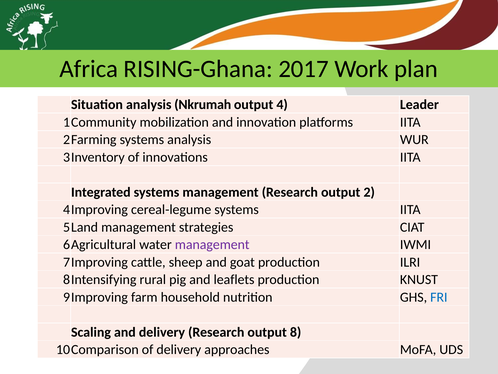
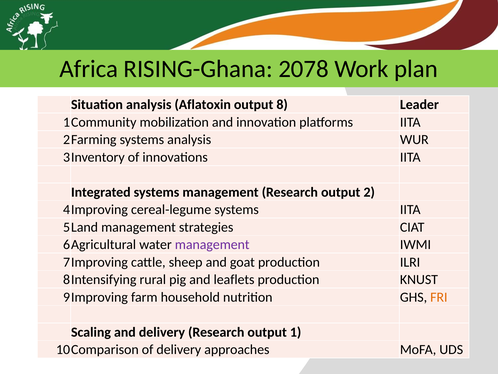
2017: 2017 -> 2078
Nkrumah: Nkrumah -> Aflatoxin
4: 4 -> 8
FRI colour: blue -> orange
8: 8 -> 1
